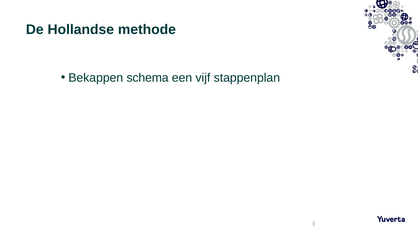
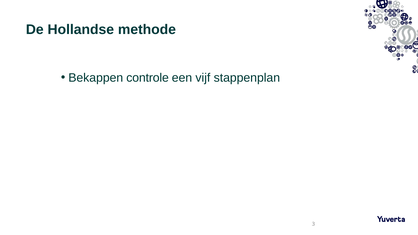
schema: schema -> controle
